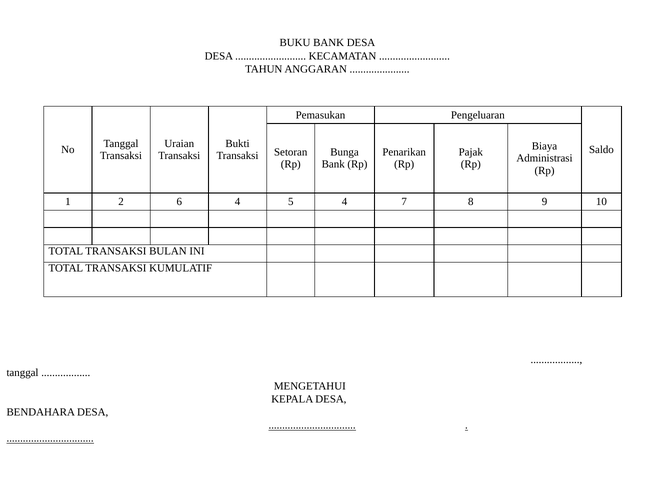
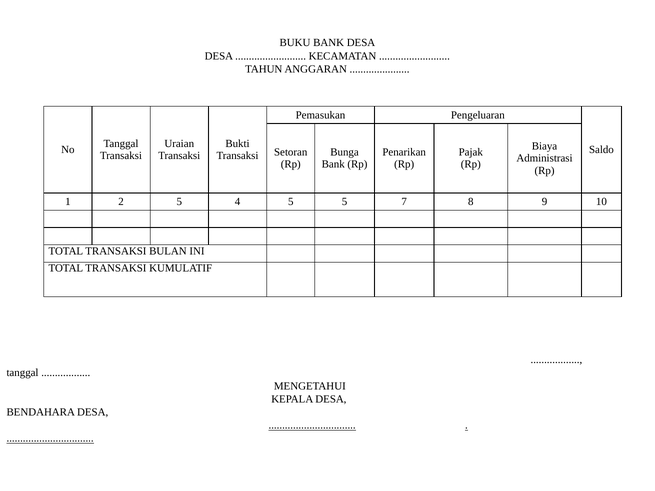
2 6: 6 -> 5
5 4: 4 -> 5
